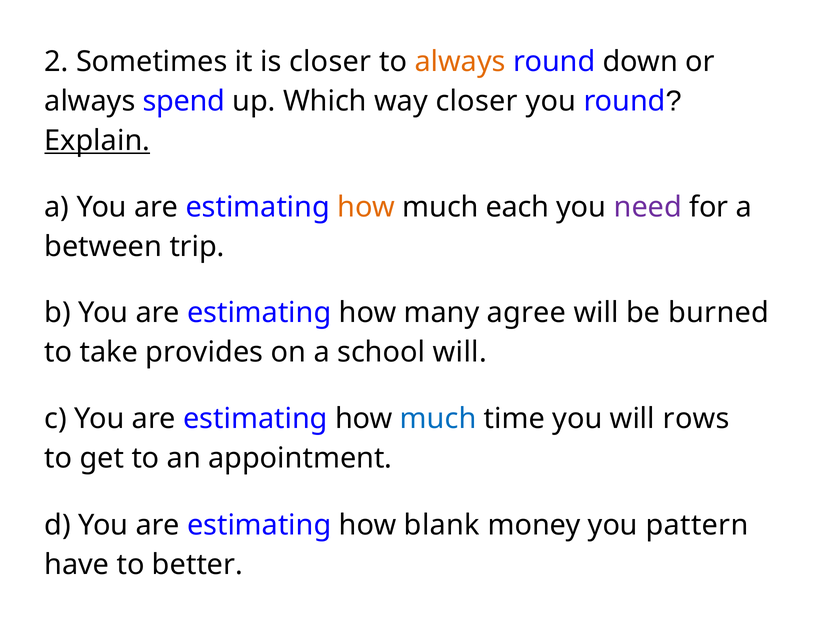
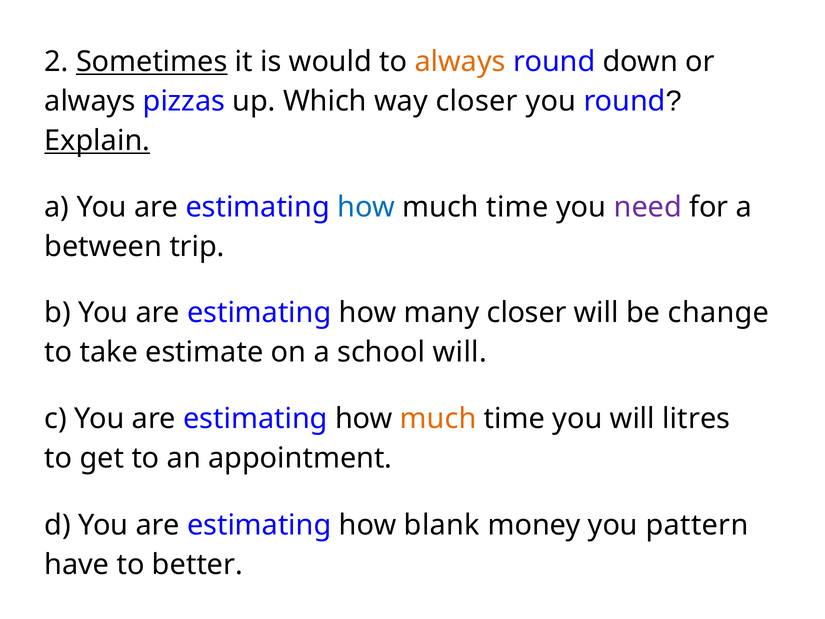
Sometimes underline: none -> present
is closer: closer -> would
spend: spend -> pizzas
how at (366, 207) colour: orange -> blue
each at (518, 207): each -> time
many agree: agree -> closer
burned: burned -> change
provides: provides -> estimate
much at (438, 419) colour: blue -> orange
rows: rows -> litres
